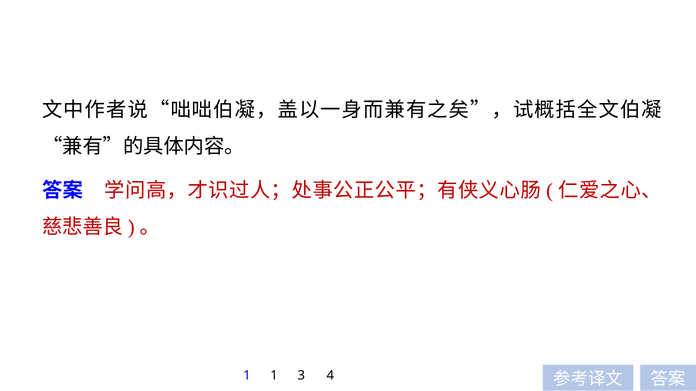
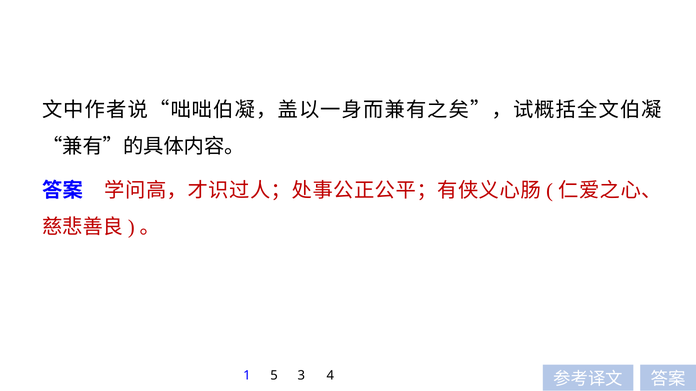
1 1: 1 -> 5
